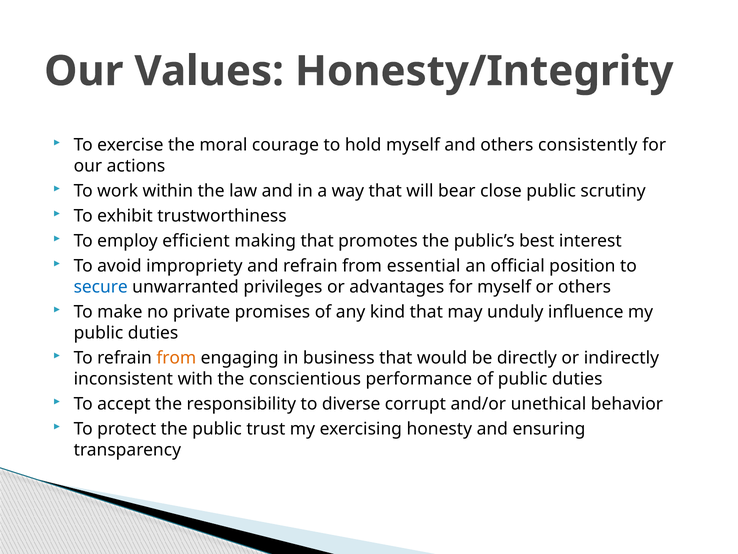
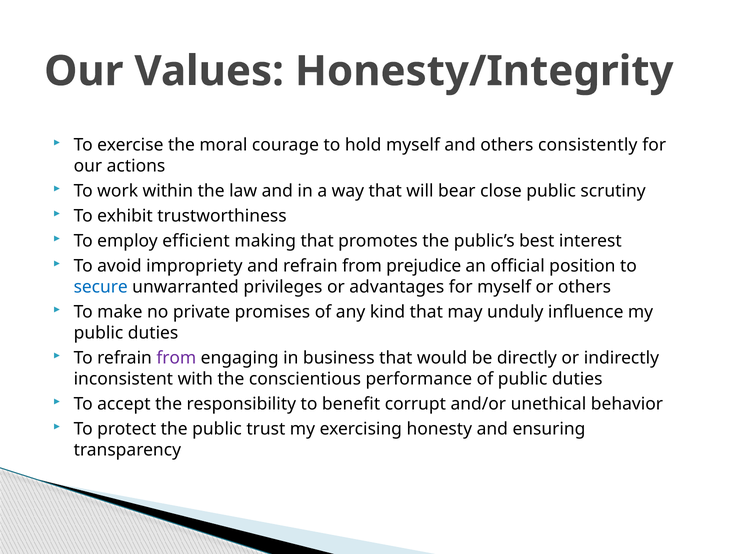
essential: essential -> prejudice
from at (176, 358) colour: orange -> purple
diverse: diverse -> benefit
